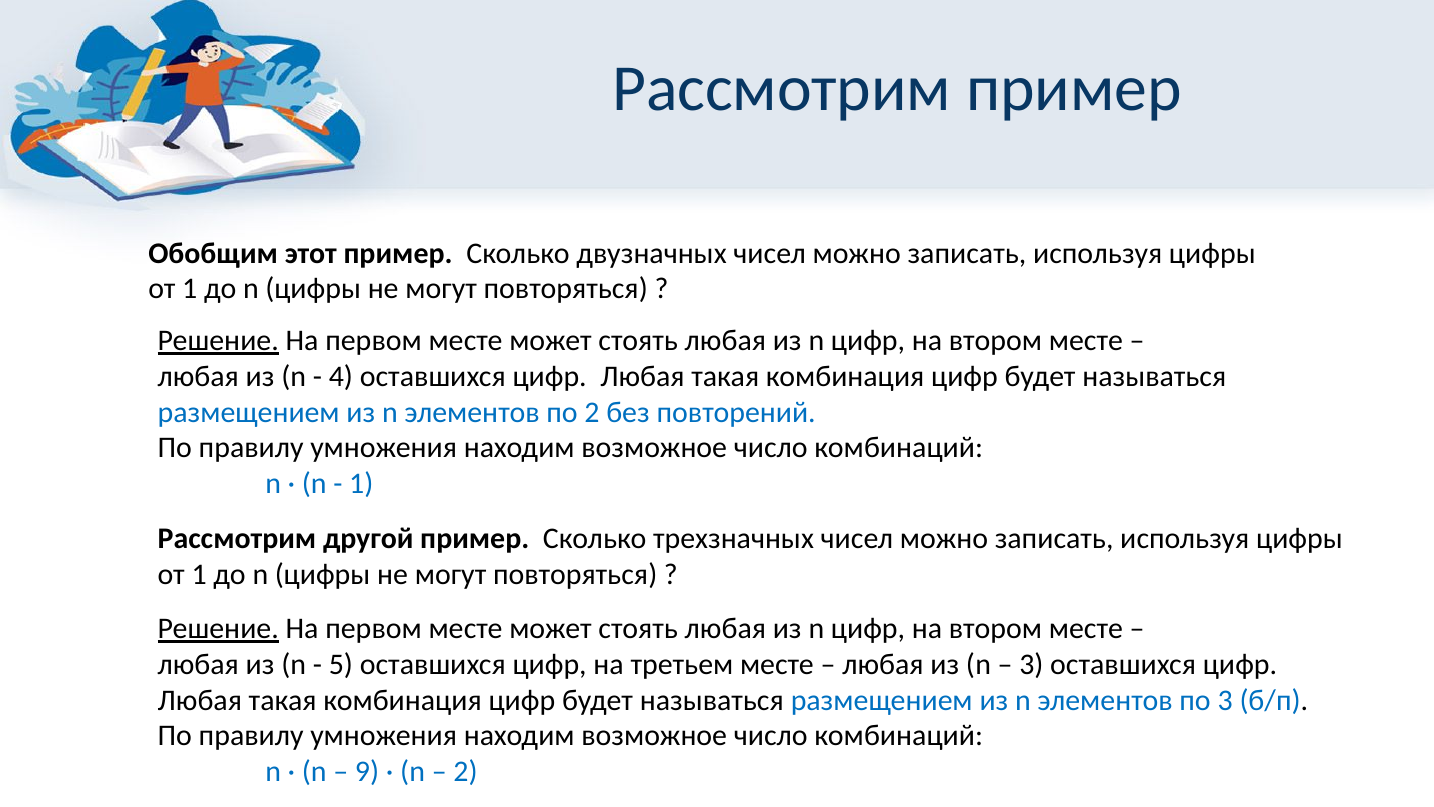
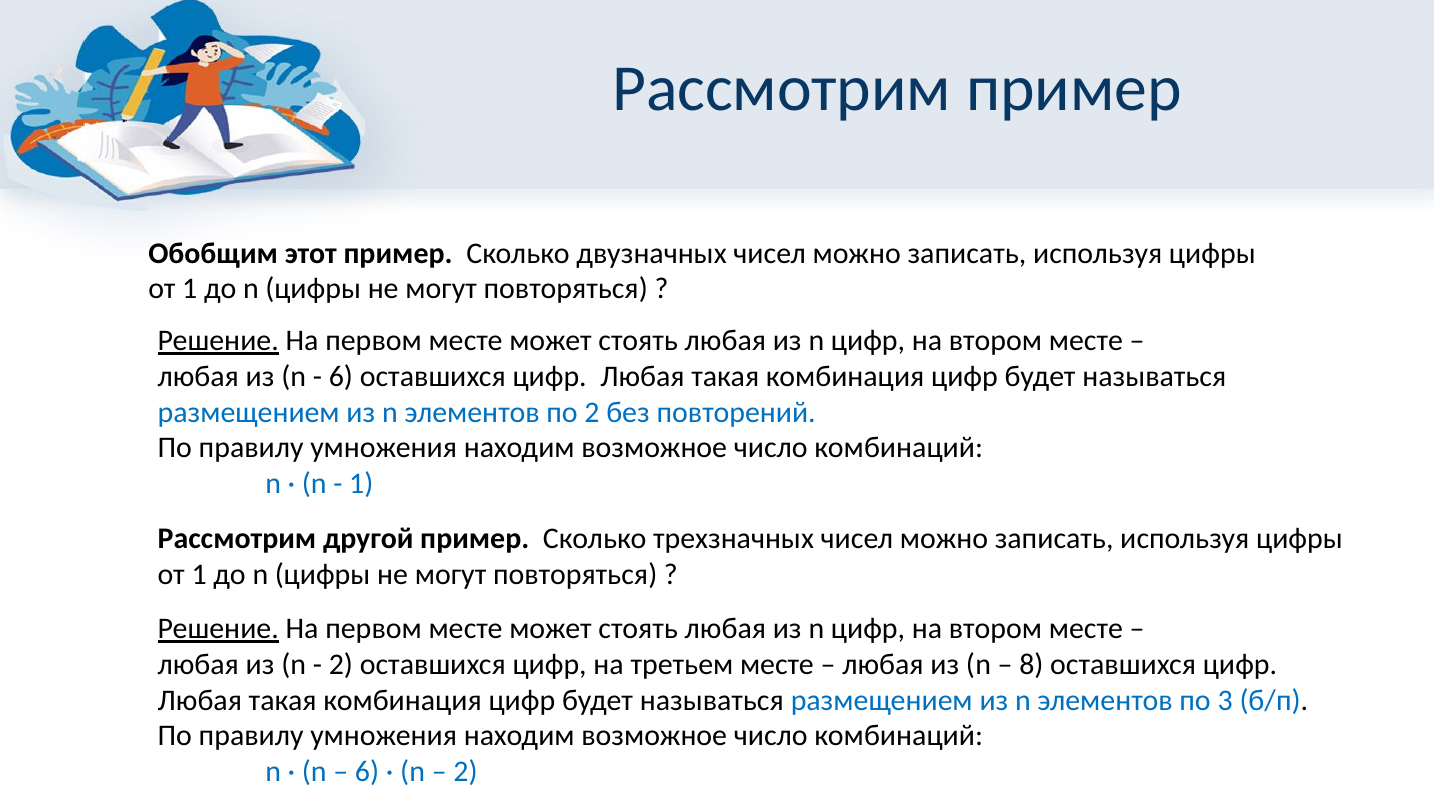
4 at (341, 376): 4 -> 6
5 at (341, 664): 5 -> 2
3 at (1031, 664): 3 -> 8
9 at (367, 772): 9 -> 6
